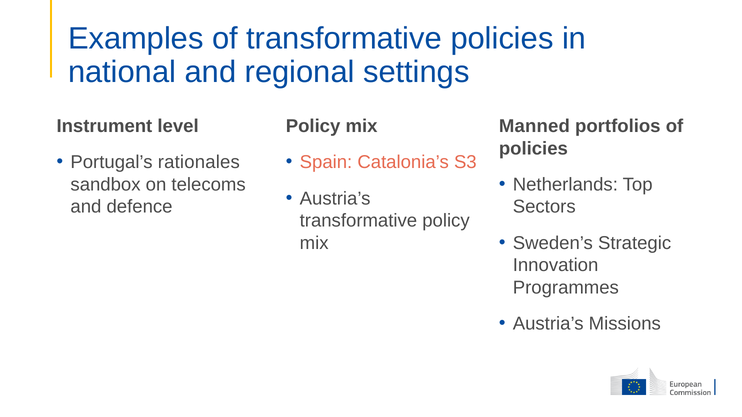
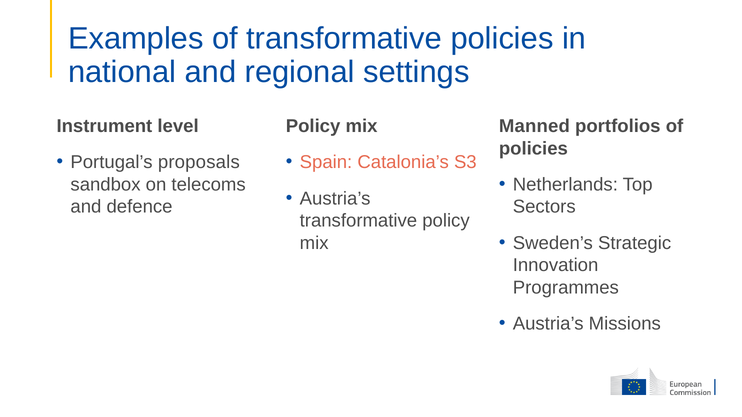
rationales: rationales -> proposals
